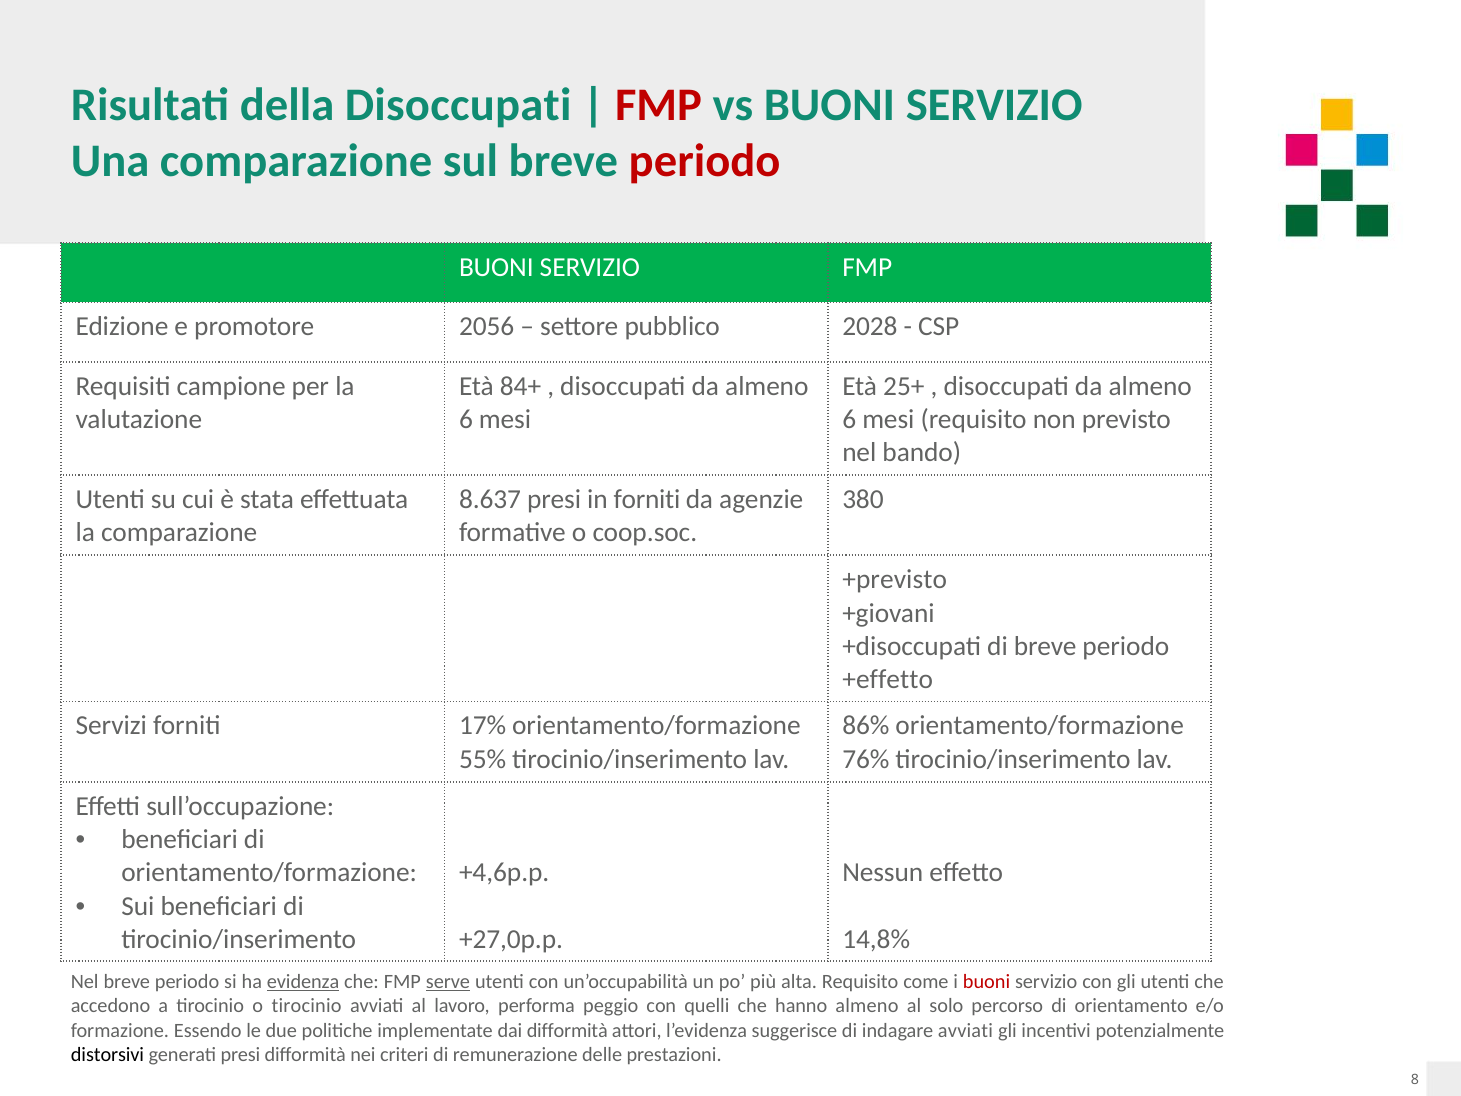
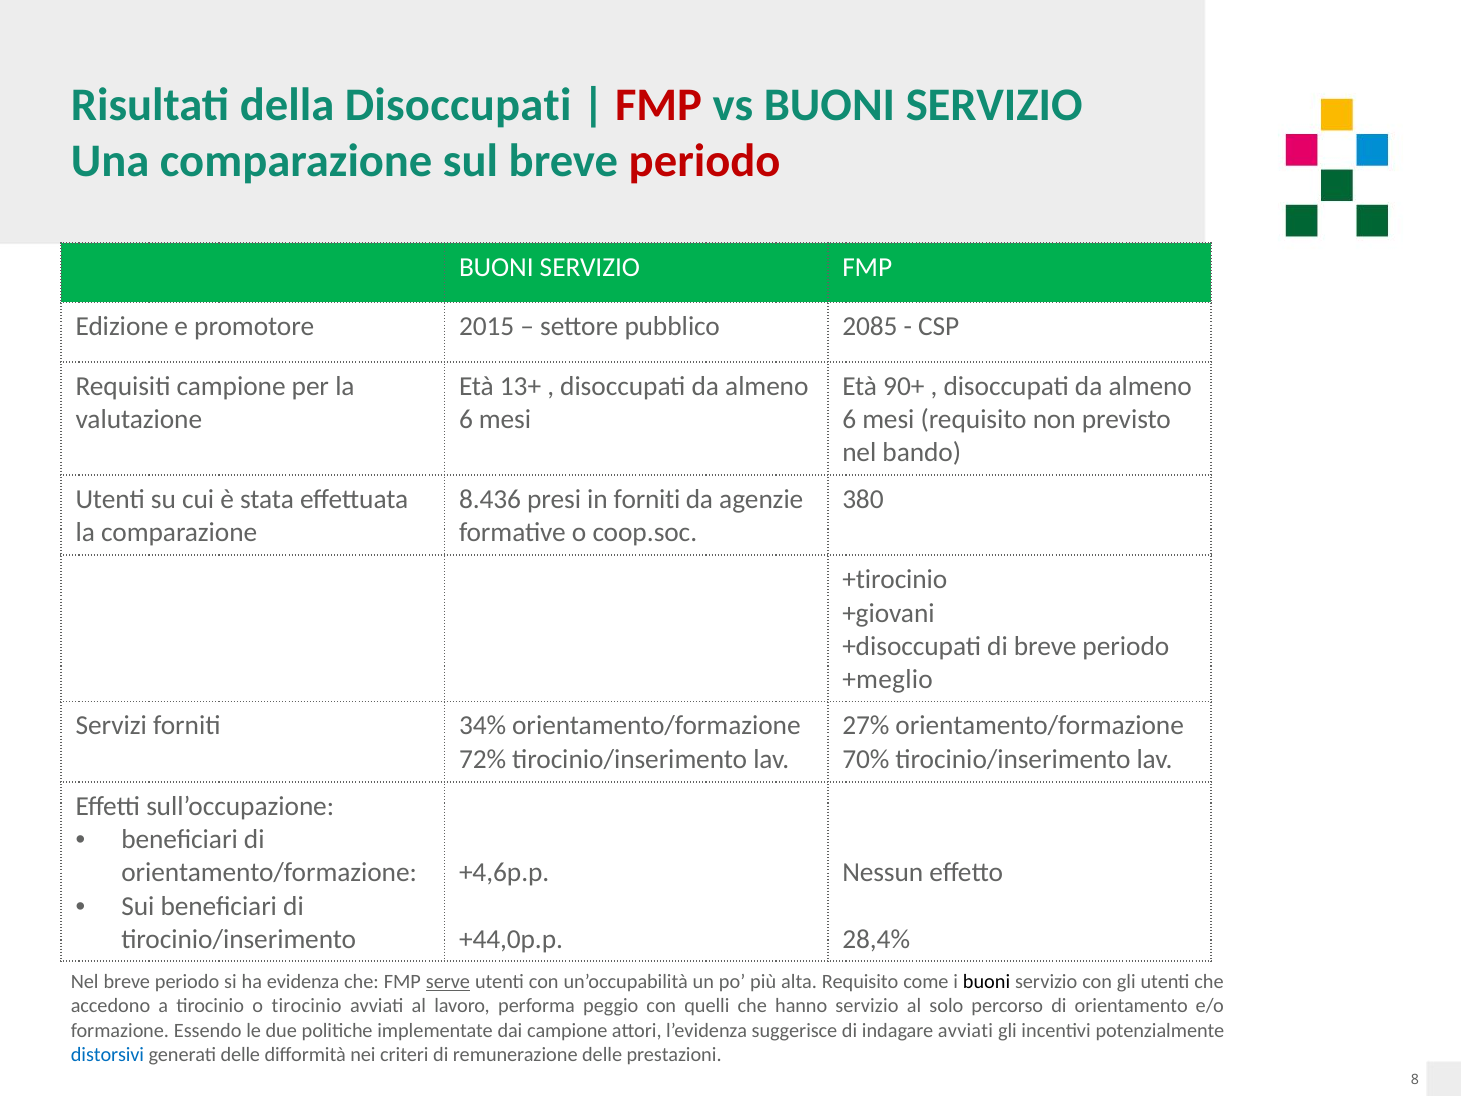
2056: 2056 -> 2015
2028: 2028 -> 2085
84+: 84+ -> 13+
25+: 25+ -> 90+
8.637: 8.637 -> 8.436
+previsto: +previsto -> +tirocinio
+effetto: +effetto -> +meglio
17%: 17% -> 34%
86%: 86% -> 27%
55%: 55% -> 72%
76%: 76% -> 70%
+27,0p.p: +27,0p.p -> +44,0p.p
14,8%: 14,8% -> 28,4%
evidenza underline: present -> none
buoni at (987, 981) colour: red -> black
hanno almeno: almeno -> servizio
dai difformità: difformità -> campione
distorsivi colour: black -> blue
generati presi: presi -> delle
